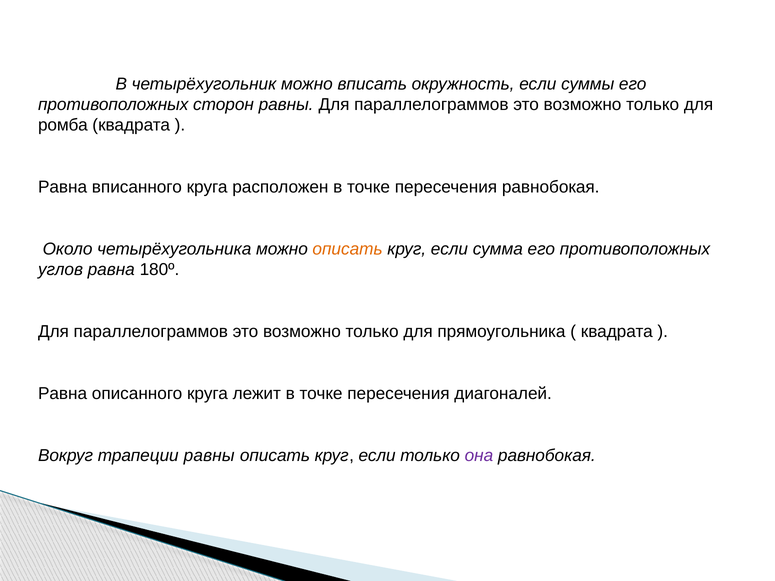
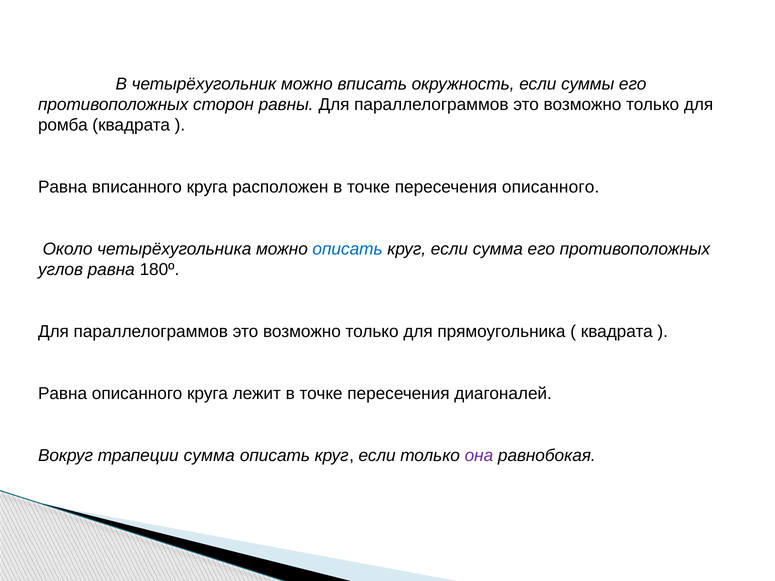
пересечения равнобокая: равнобокая -> описанного
описать at (348, 249) colour: orange -> blue
трапеции равны: равны -> сумма
